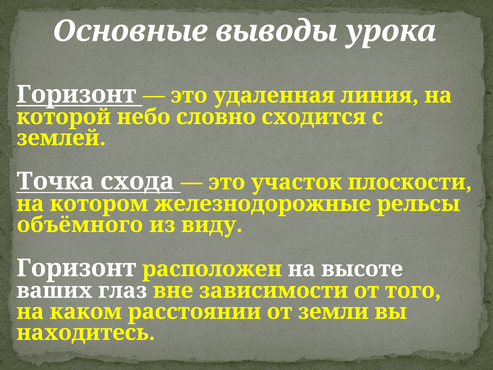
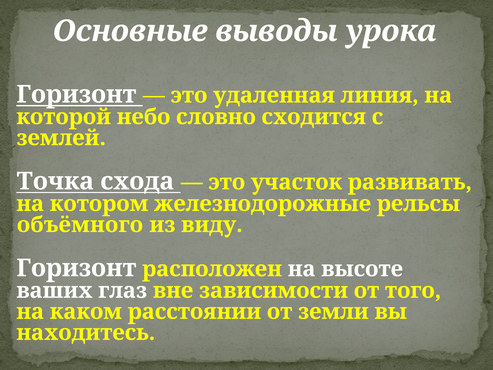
плоскости: плоскости -> развивать
